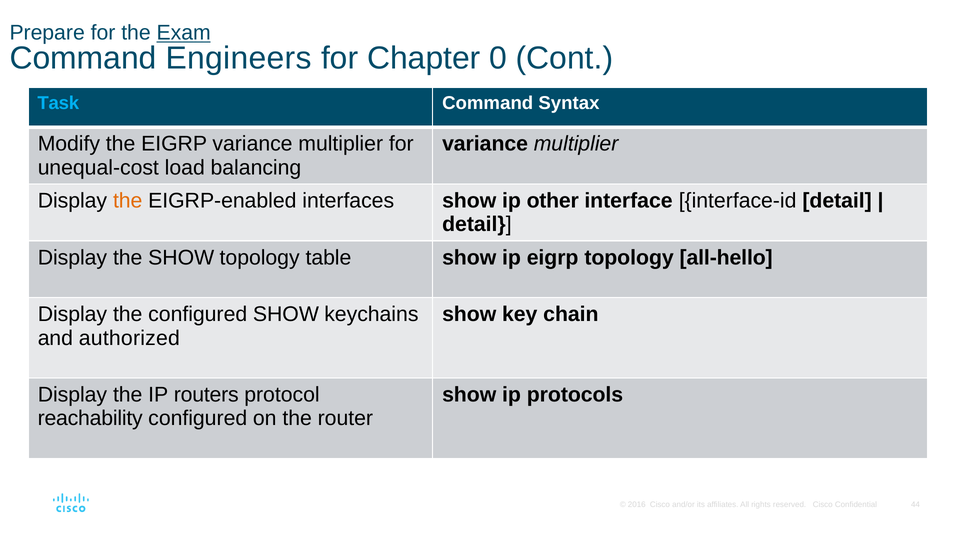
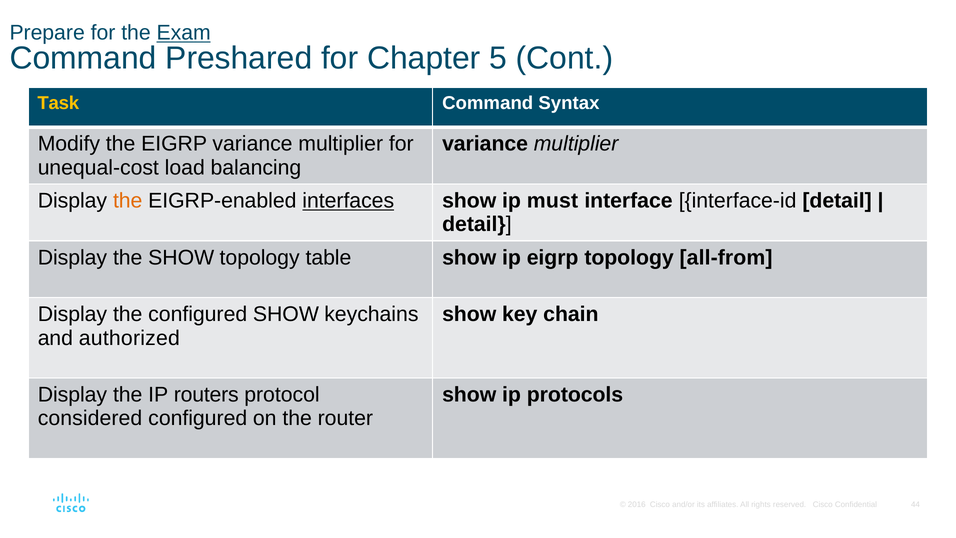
Engineers: Engineers -> Preshared
0: 0 -> 5
Task colour: light blue -> yellow
interfaces underline: none -> present
other: other -> must
all-hello: all-hello -> all-from
reachability: reachability -> considered
